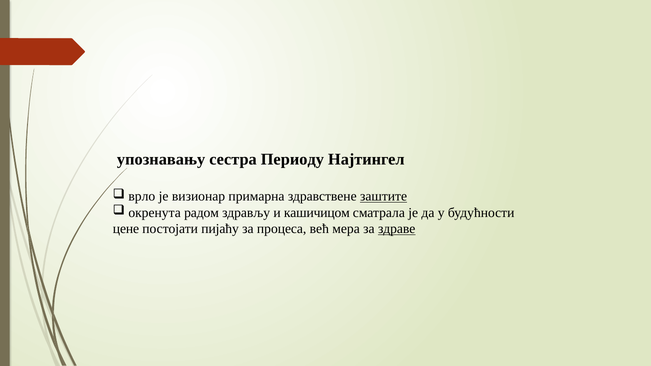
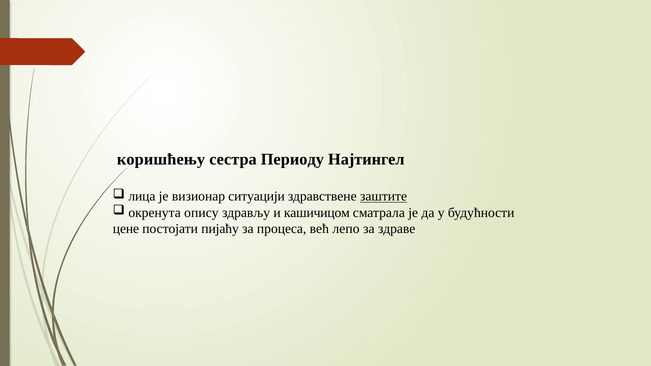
упознавању: упознавању -> коришћењу
врло: врло -> лица
примарна: примарна -> ситуацији
радом: радом -> опису
мера: мера -> лепо
здраве underline: present -> none
